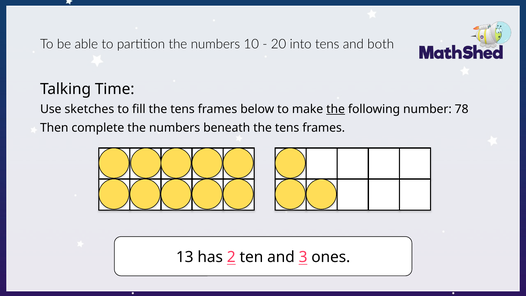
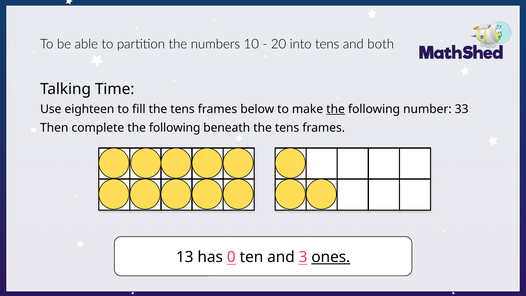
sketches: sketches -> eighteen
78: 78 -> 33
complete the numbers: numbers -> following
2: 2 -> 0
ones underline: none -> present
